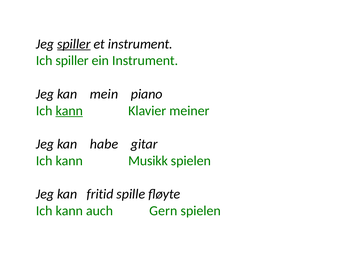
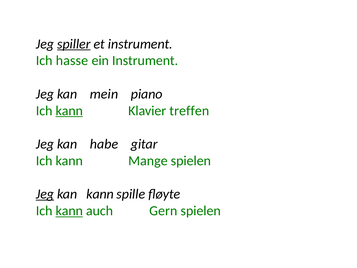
Ich spiller: spiller -> hasse
meiner: meiner -> treffen
Musikk: Musikk -> Mange
Jeg at (45, 194) underline: none -> present
kan fritid: fritid -> kann
kann at (69, 211) underline: none -> present
